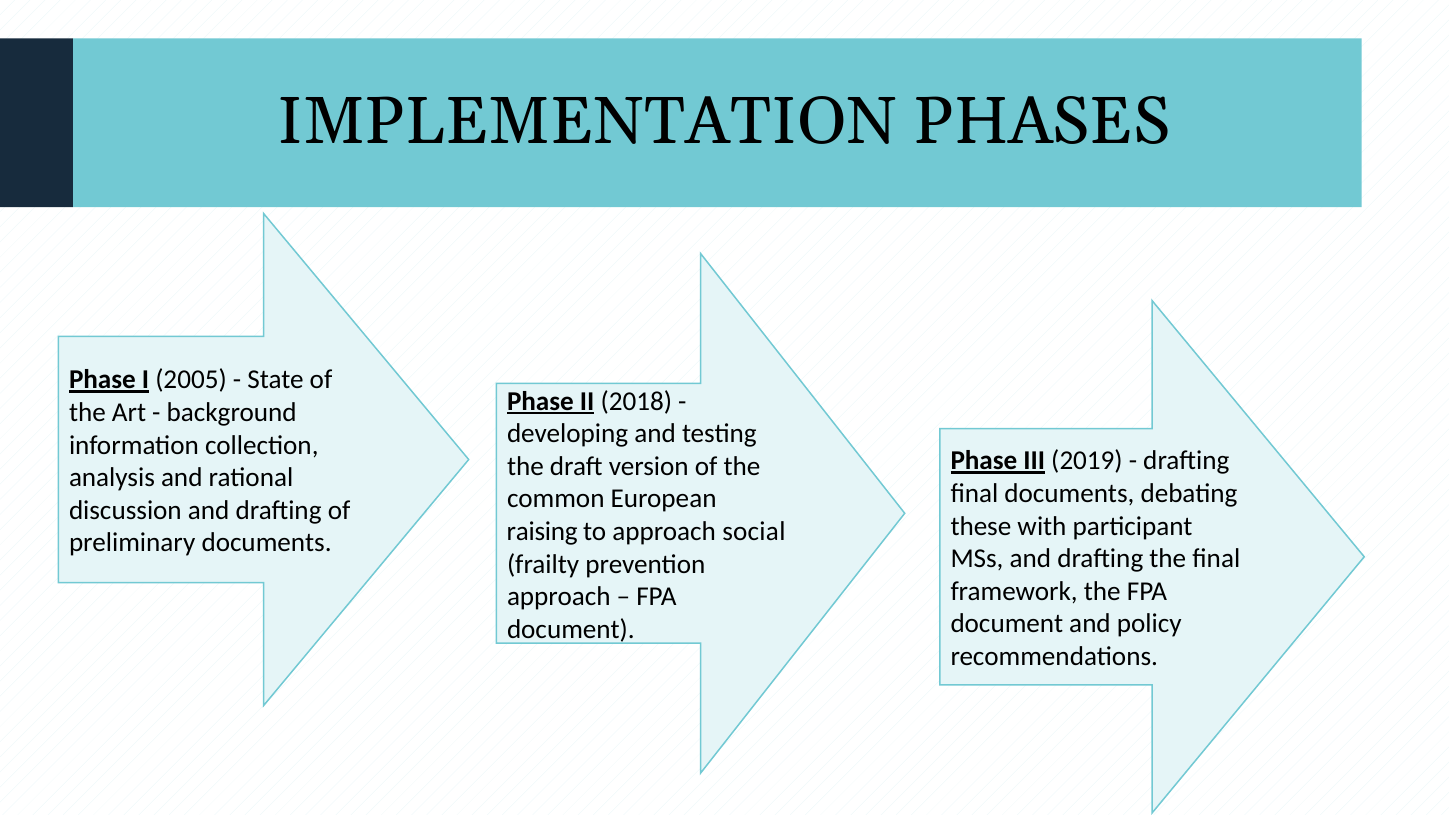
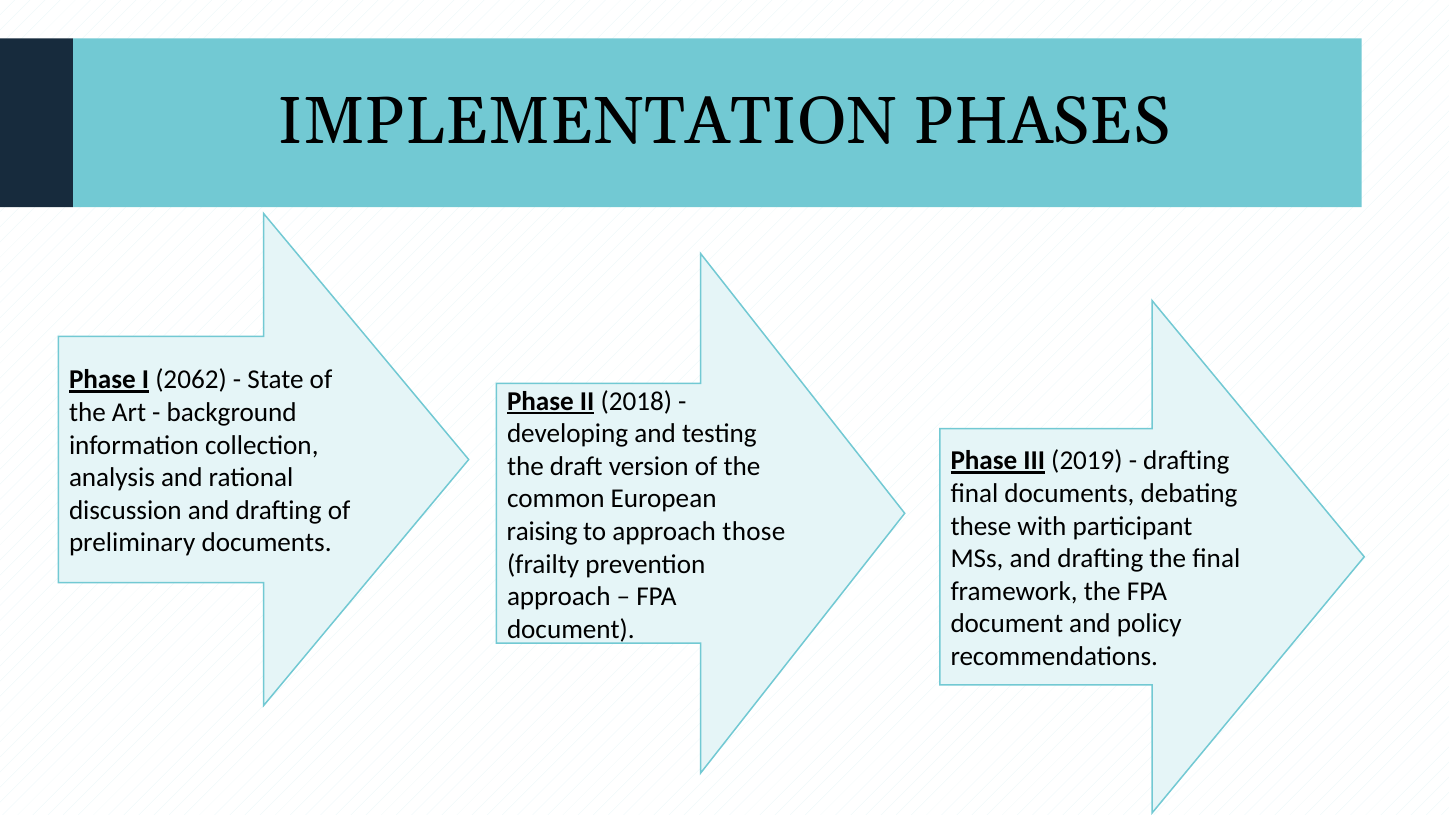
2005: 2005 -> 2062
social: social -> those
